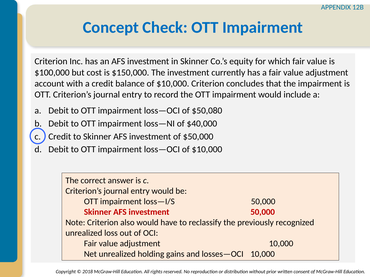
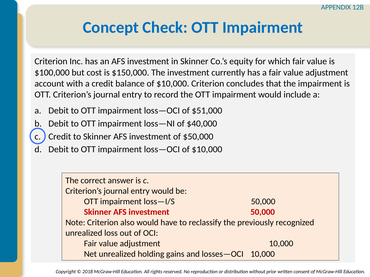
$50,080: $50,080 -> $51,000
